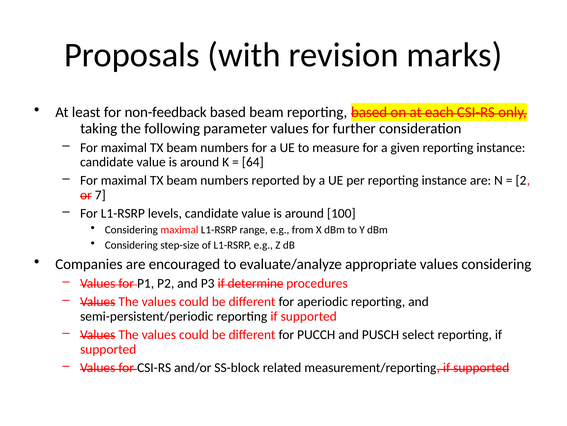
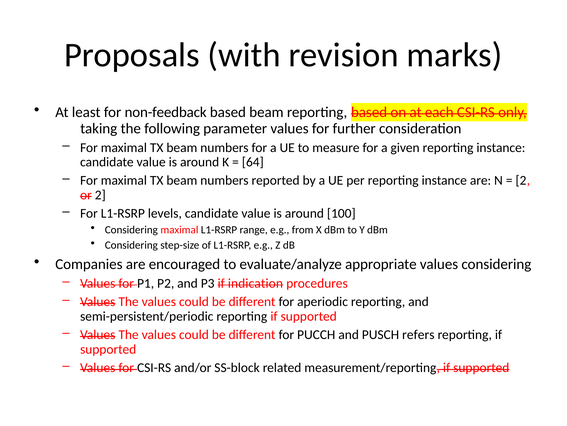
or 7: 7 -> 2
determine: determine -> indication
select: select -> refers
